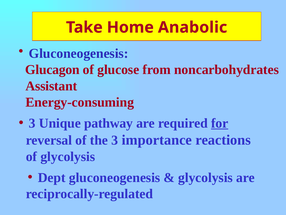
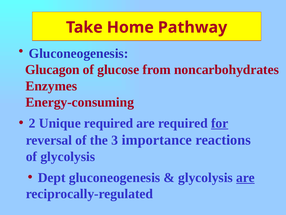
Anabolic: Anabolic -> Pathway
Assistant: Assistant -> Enzymes
3 at (32, 123): 3 -> 2
Unique pathway: pathway -> required
are at (245, 177) underline: none -> present
